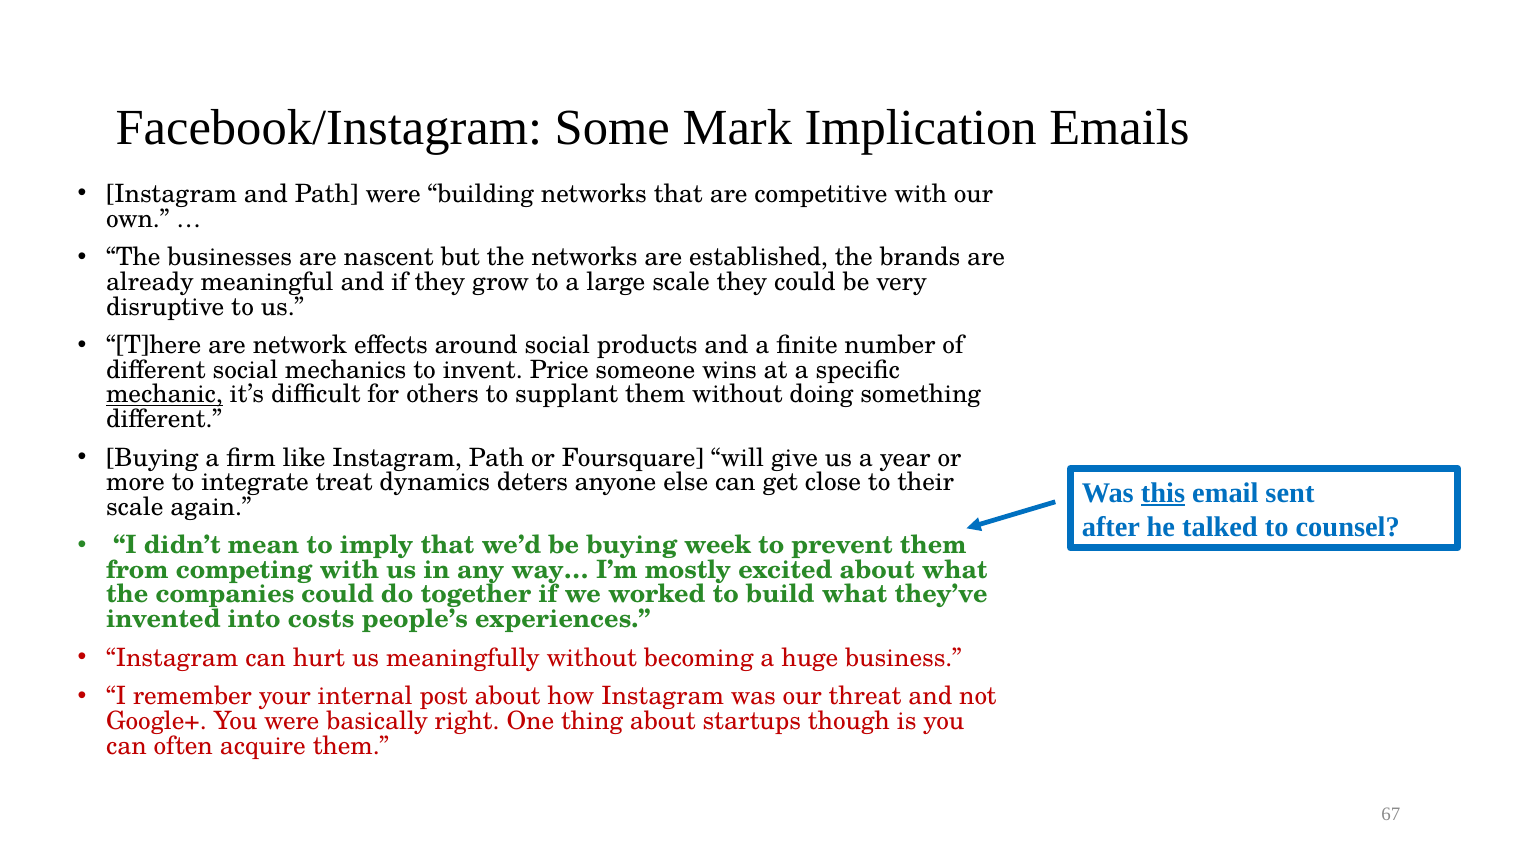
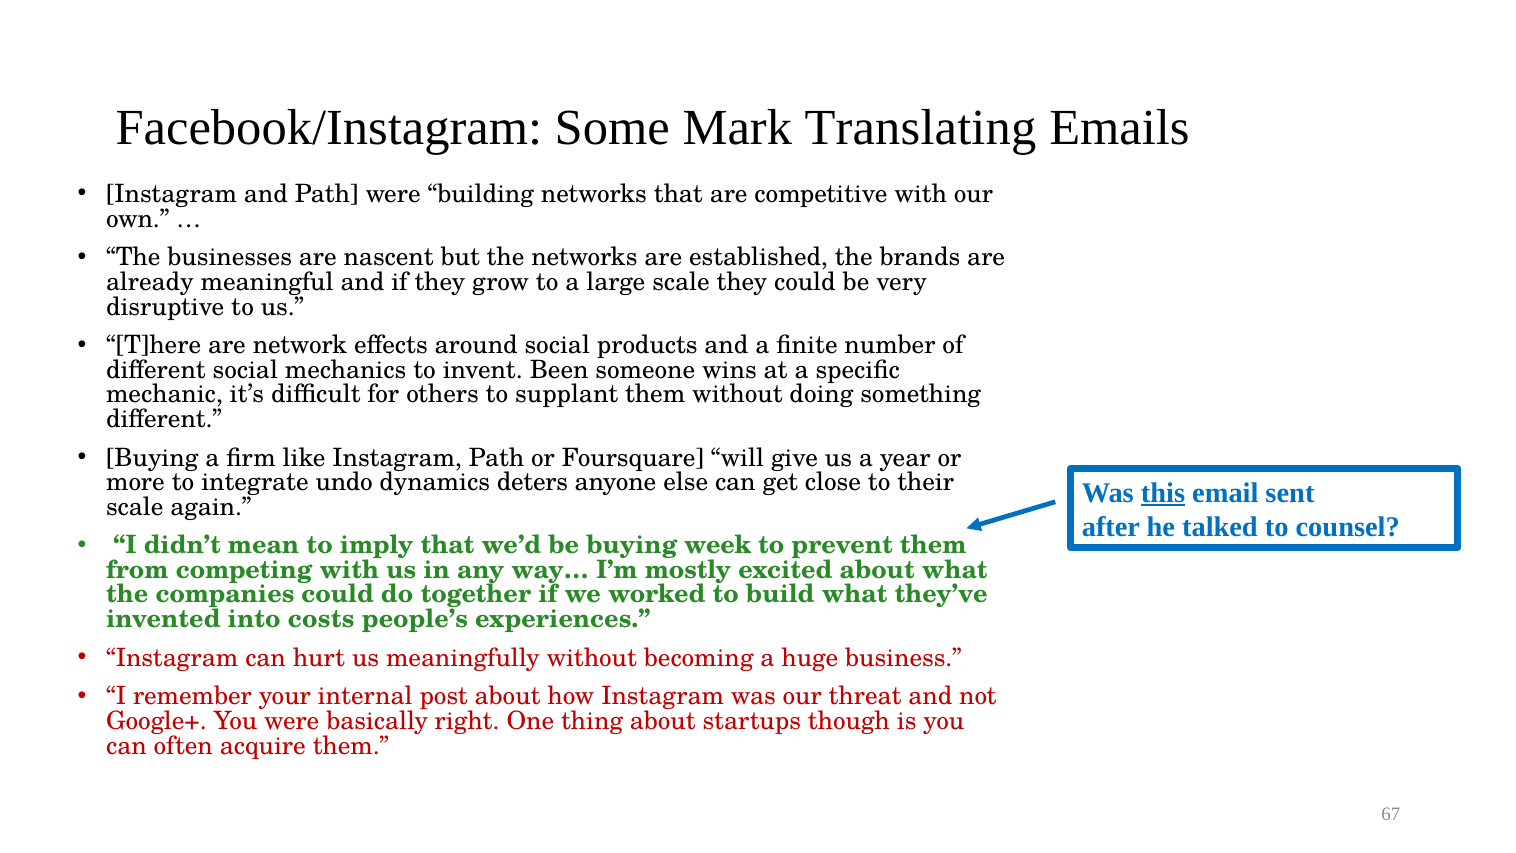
Implication: Implication -> Translating
Price: Price -> Been
mechanic underline: present -> none
treat: treat -> undo
